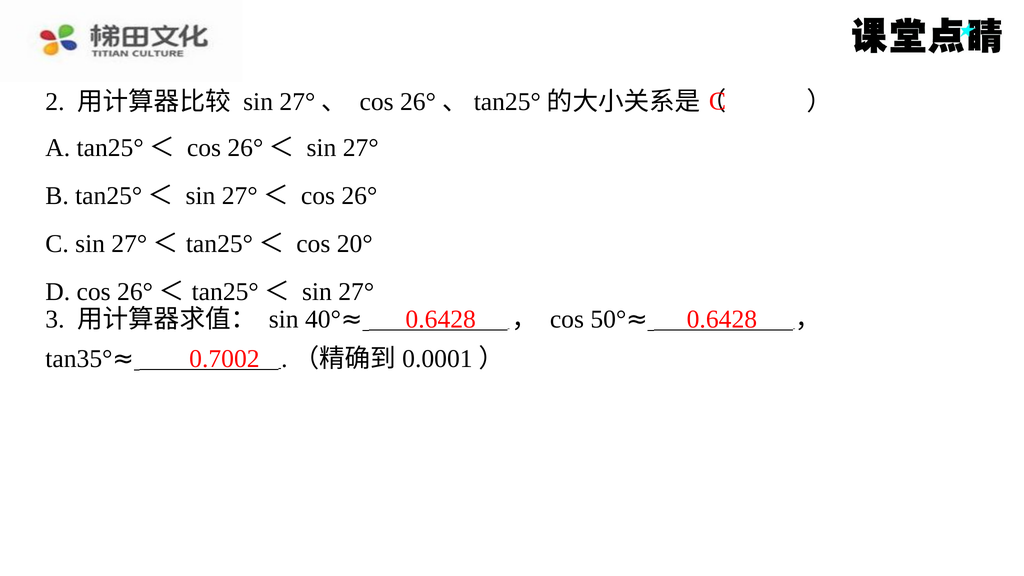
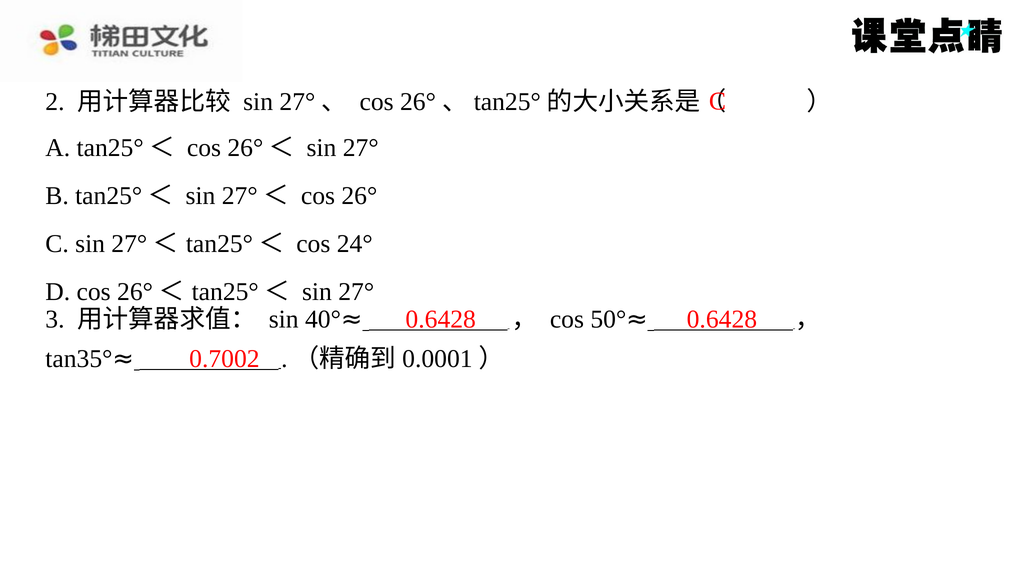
20°: 20° -> 24°
